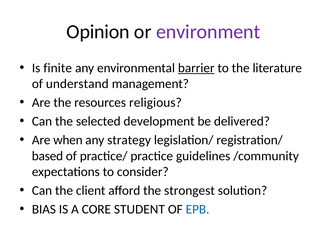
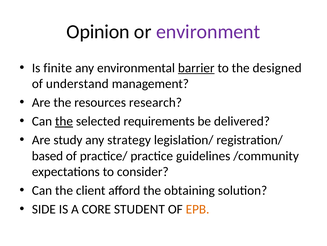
literature: literature -> designed
religious: religious -> research
the at (64, 121) underline: none -> present
development: development -> requirements
when: when -> study
strongest: strongest -> obtaining
BIAS: BIAS -> SIDE
EPB colour: blue -> orange
